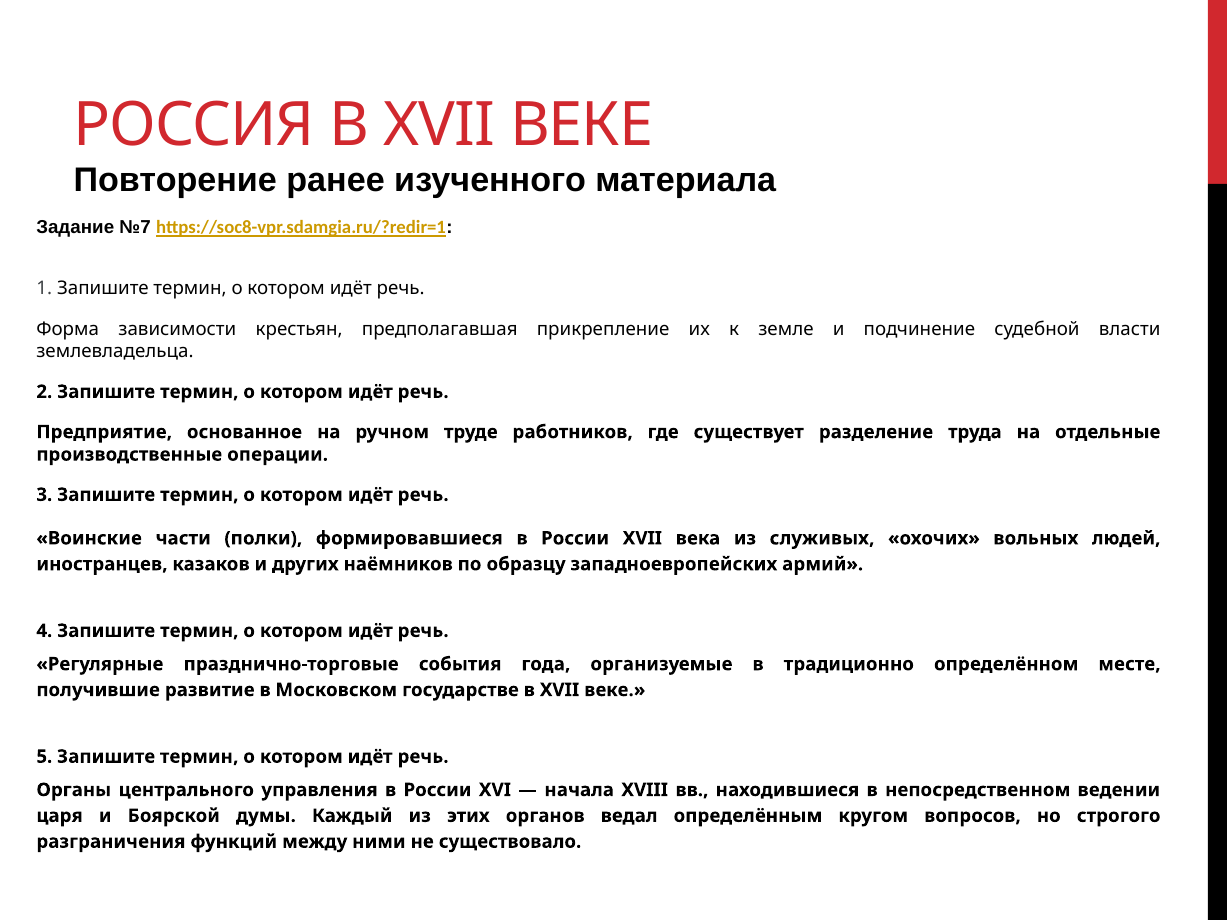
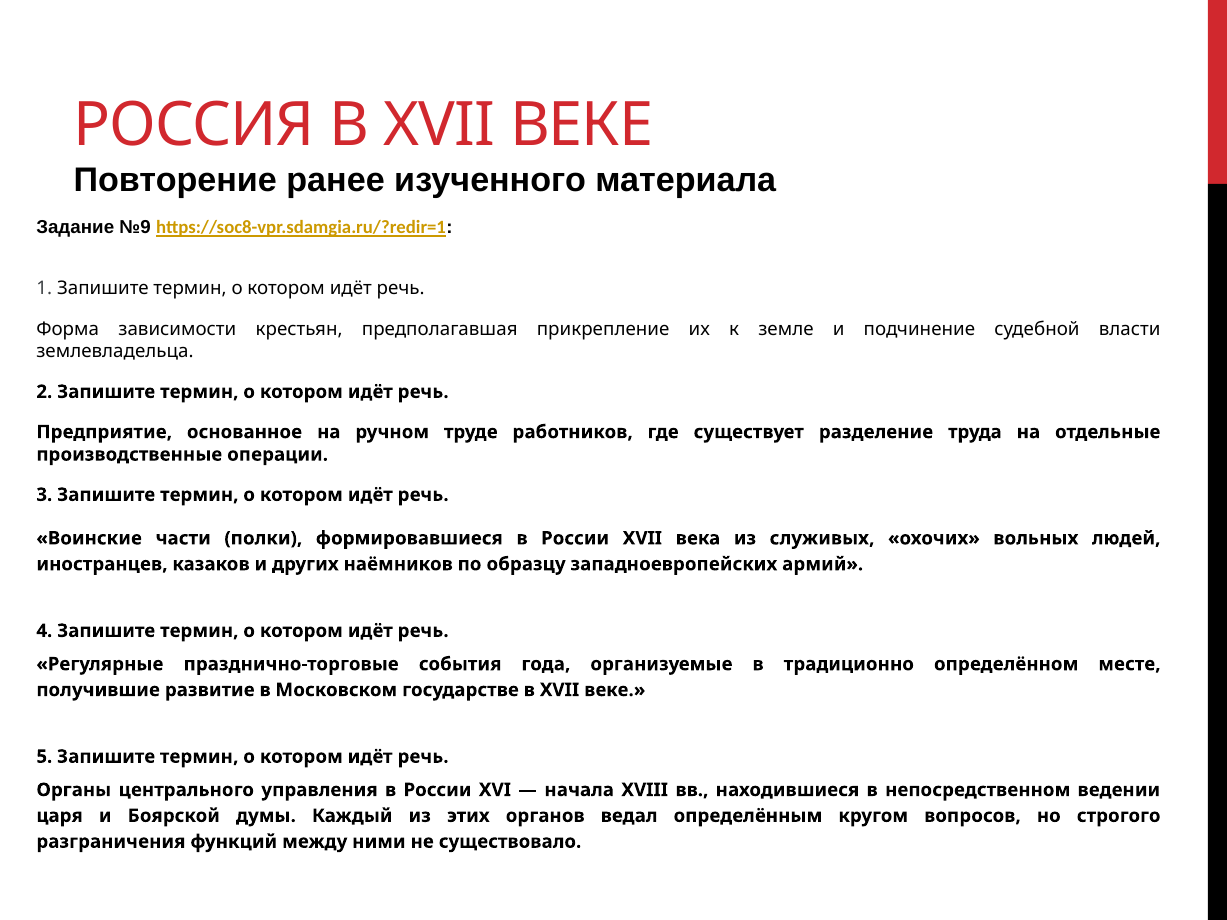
№7: №7 -> №9
